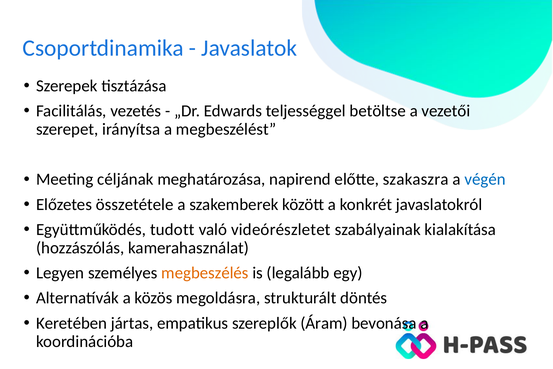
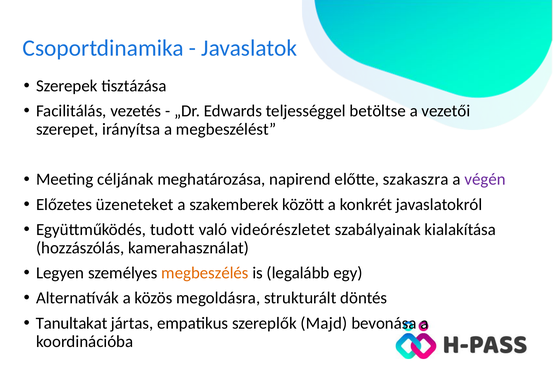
végén colour: blue -> purple
összetétele: összetétele -> üzeneteket
Keretében: Keretében -> Tanultakat
Áram: Áram -> Majd
